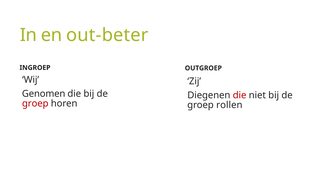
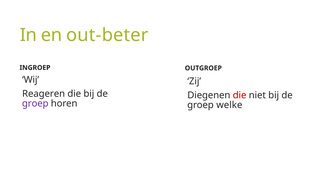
Genomen: Genomen -> Reageren
groep at (35, 103) colour: red -> purple
rollen: rollen -> welke
